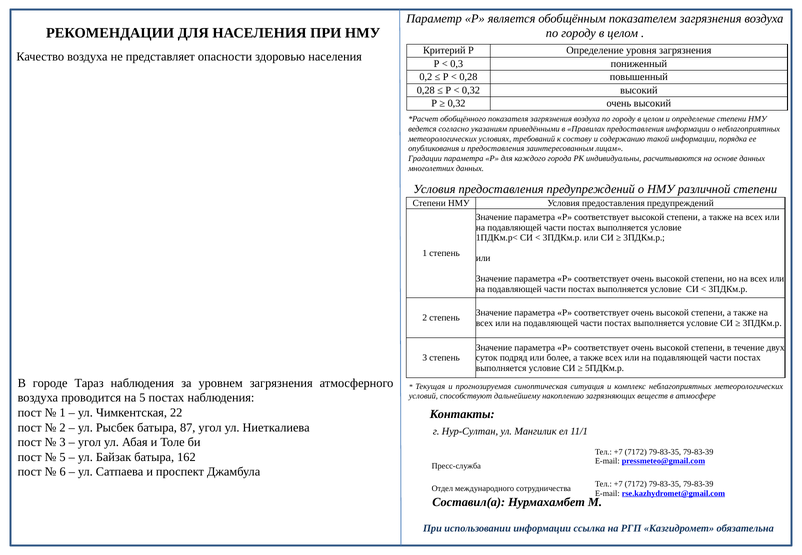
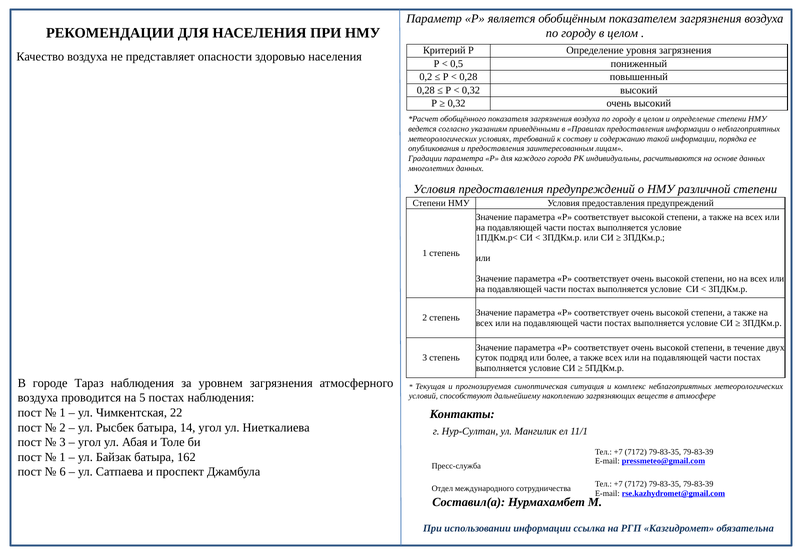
0,3: 0,3 -> 0,5
87: 87 -> 14
5 at (63, 457): 5 -> 1
